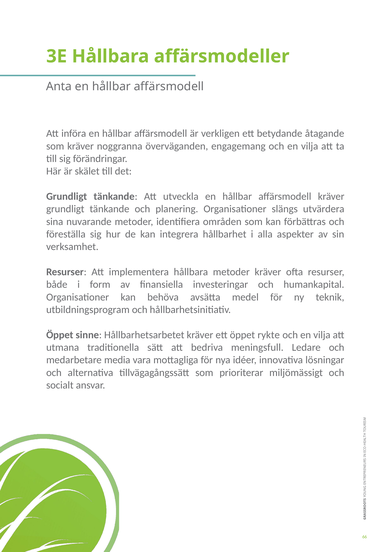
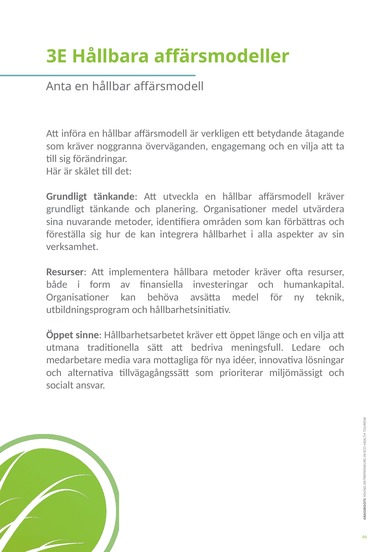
Organisationer slängs: slängs -> medel
rykte: rykte -> länge
